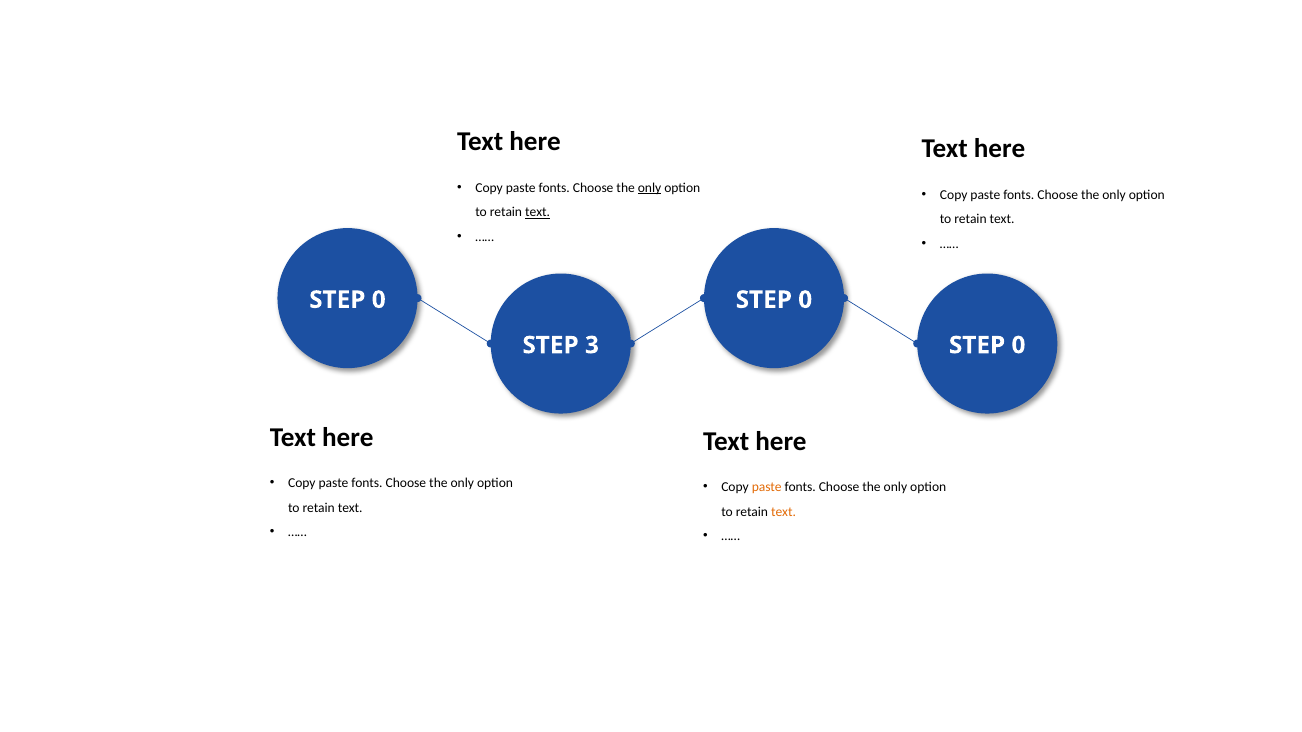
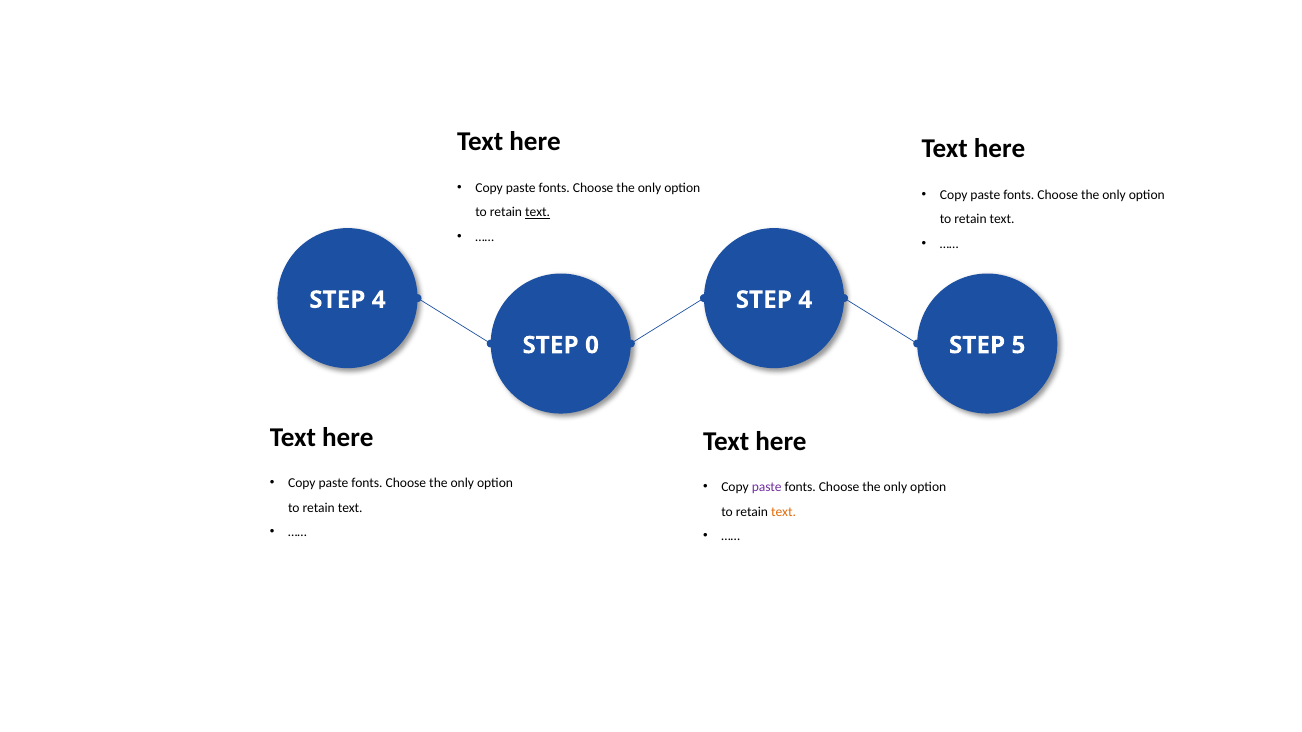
only at (650, 188) underline: present -> none
0 at (379, 300): 0 -> 4
0 at (805, 300): 0 -> 4
3: 3 -> 0
0 at (1018, 345): 0 -> 5
paste at (767, 487) colour: orange -> purple
